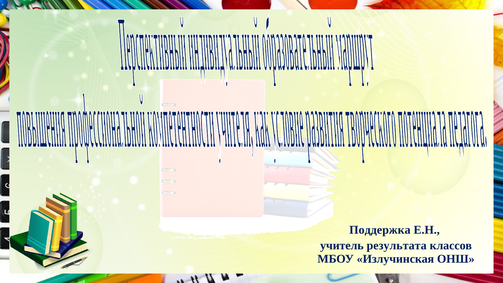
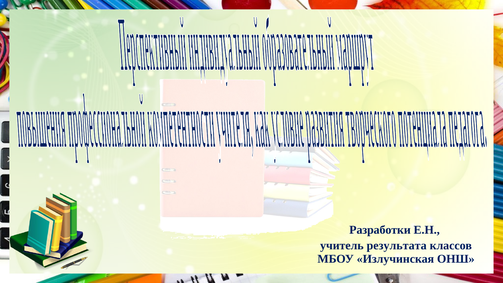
Поддержка: Поддержка -> Разработки
